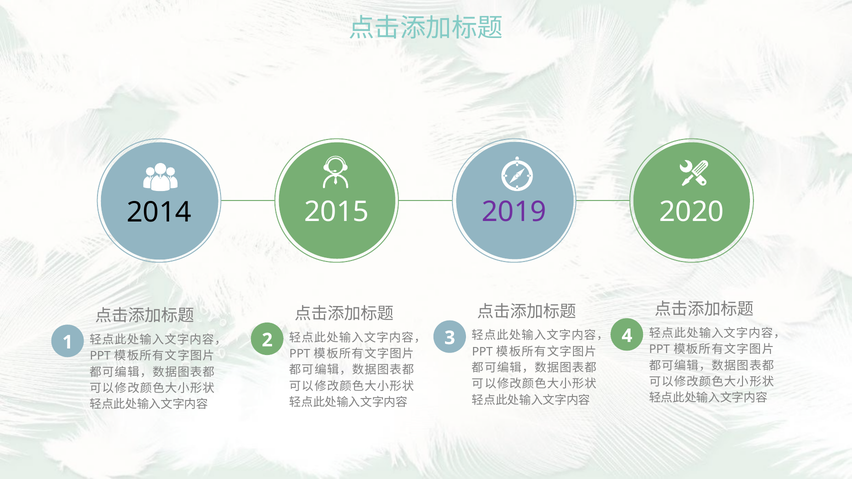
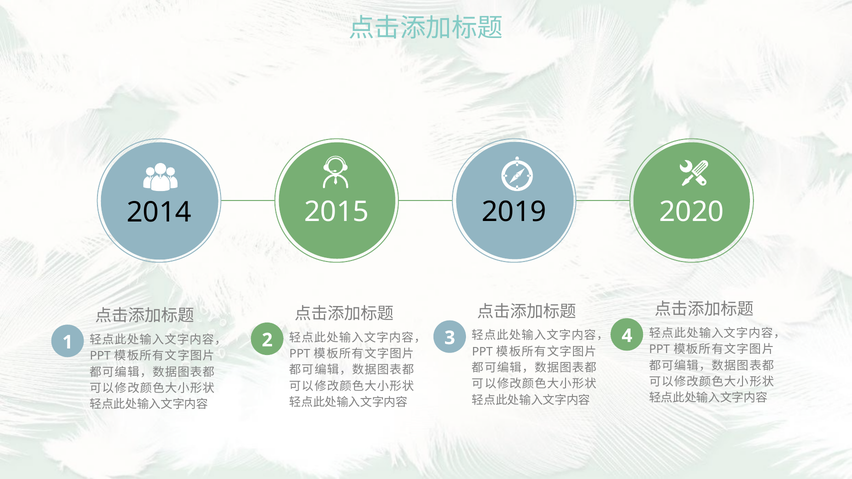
2019 colour: purple -> black
